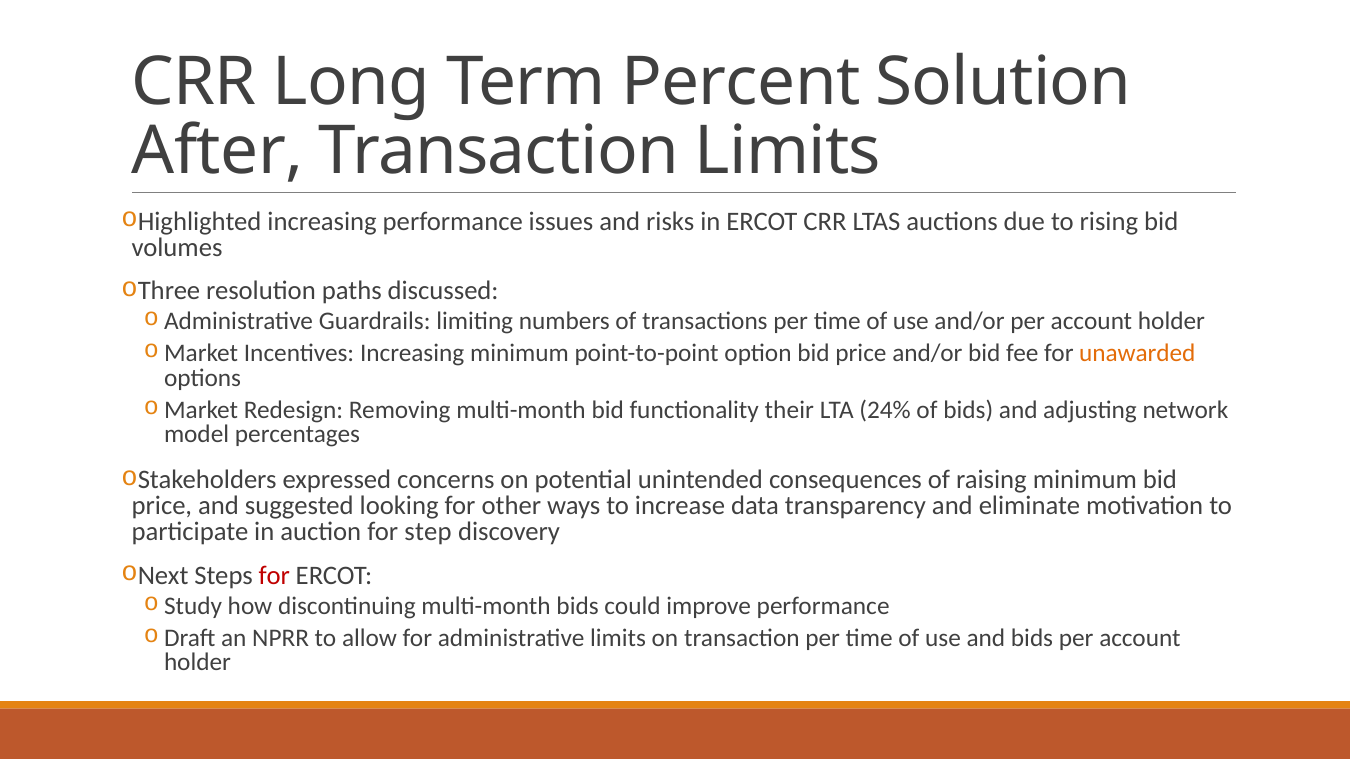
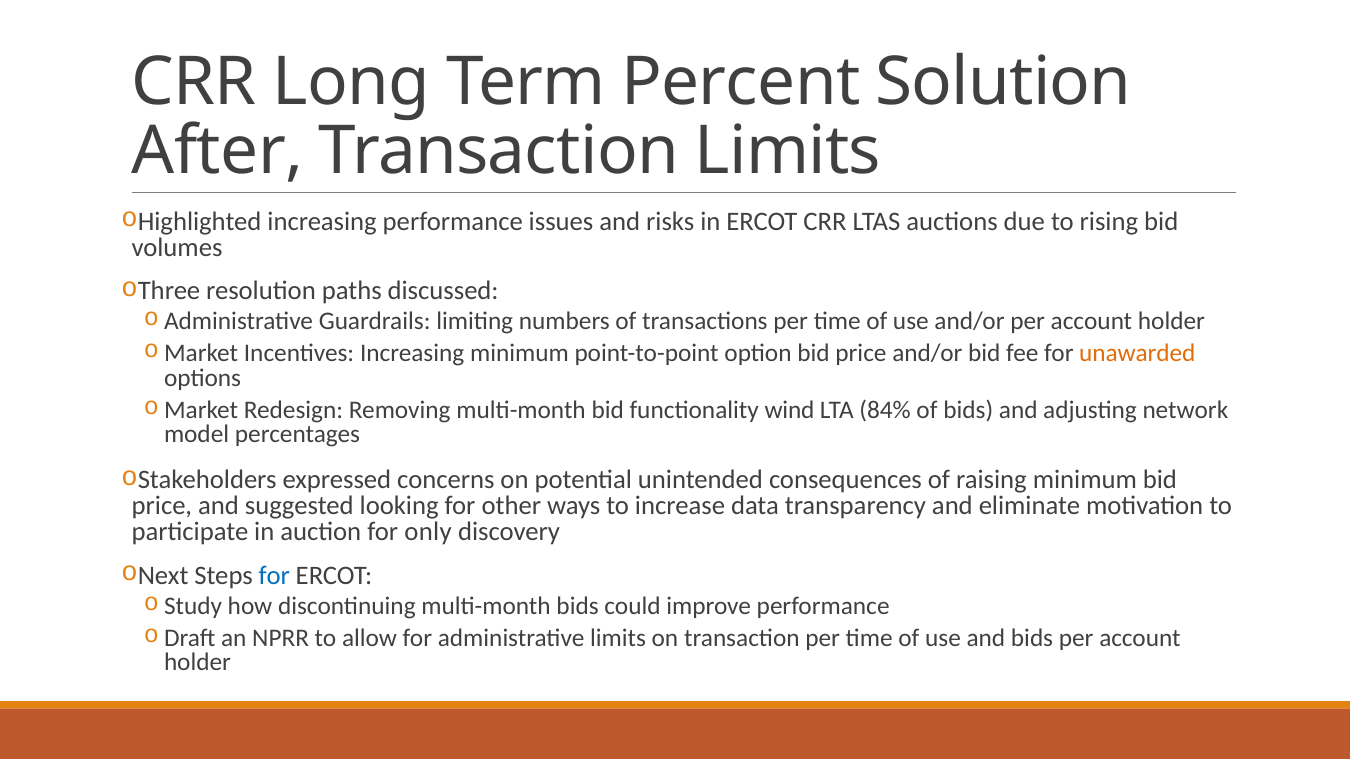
their: their -> wind
24%: 24% -> 84%
step: step -> only
for at (274, 576) colour: red -> blue
